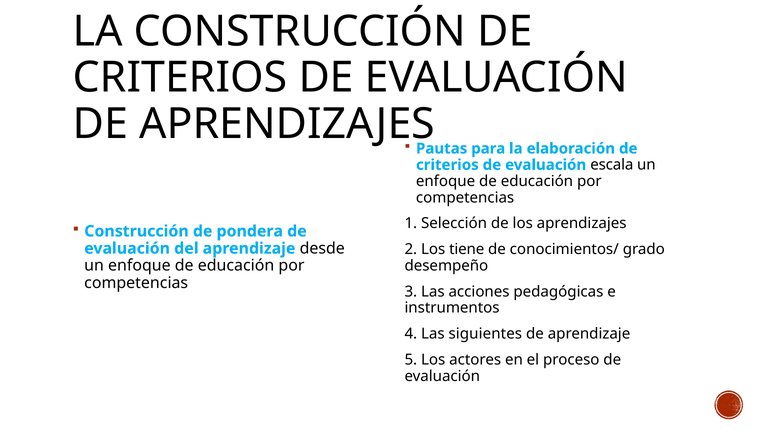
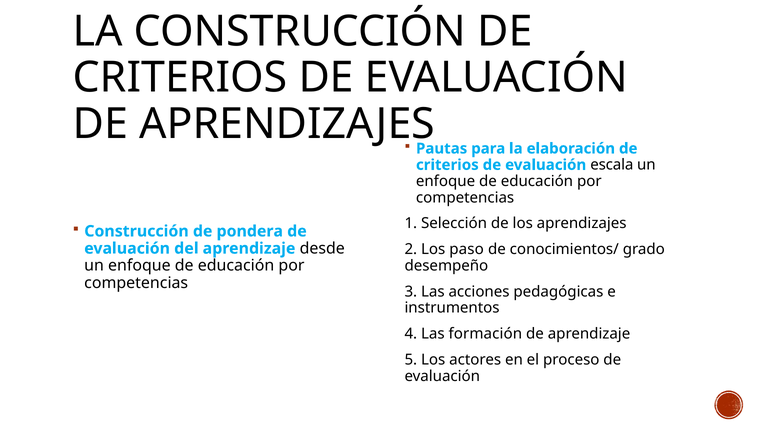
tiene: tiene -> paso
siguientes: siguientes -> formación
